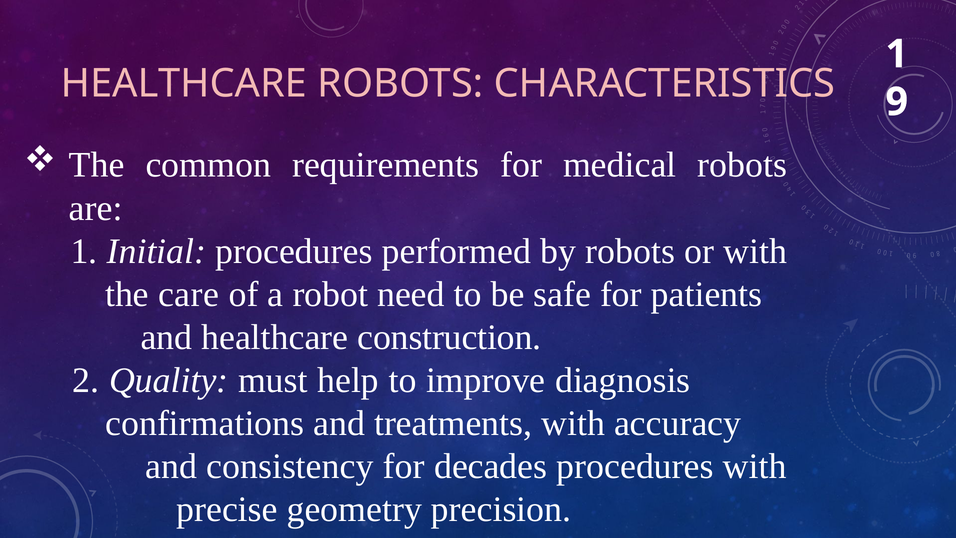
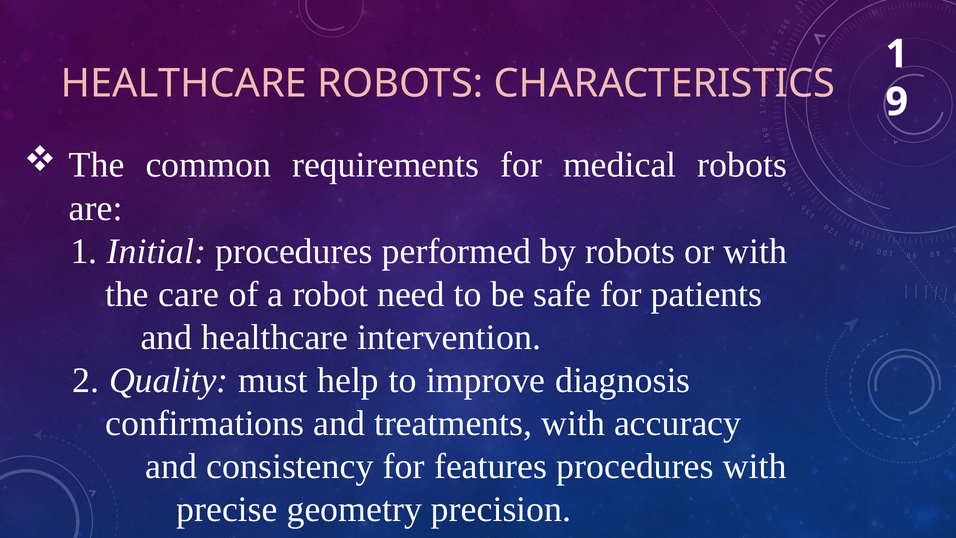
construction: construction -> intervention
decades: decades -> features
